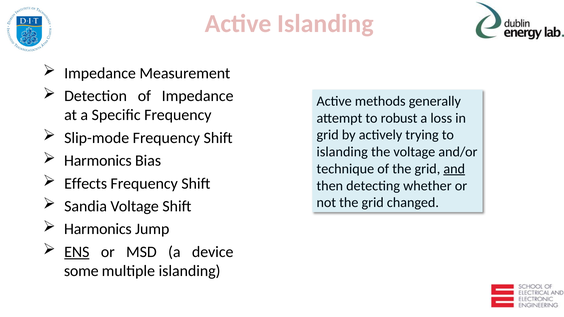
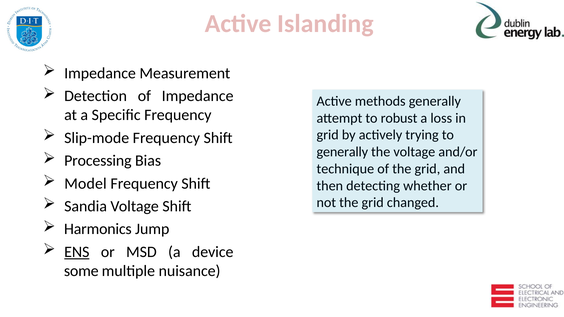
islanding at (342, 152): islanding -> generally
Harmonics at (98, 161): Harmonics -> Processing
and underline: present -> none
Effects: Effects -> Model
multiple islanding: islanding -> nuisance
